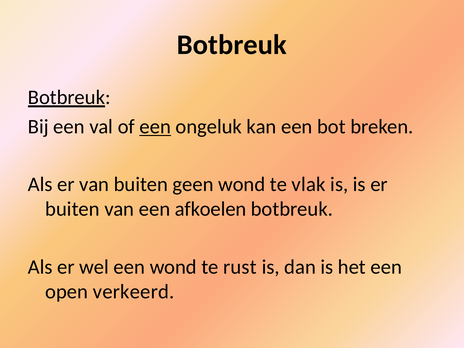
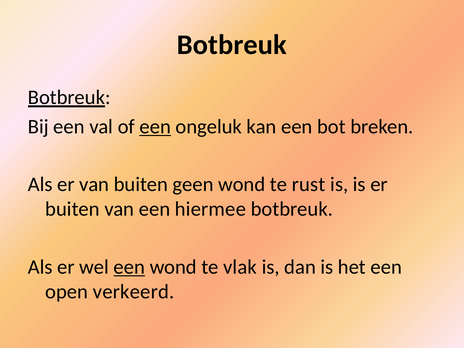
vlak: vlak -> rust
afkoelen: afkoelen -> hiermee
een at (129, 267) underline: none -> present
rust: rust -> vlak
